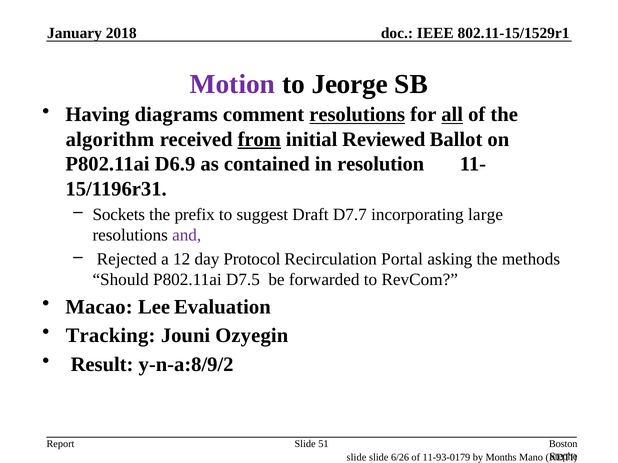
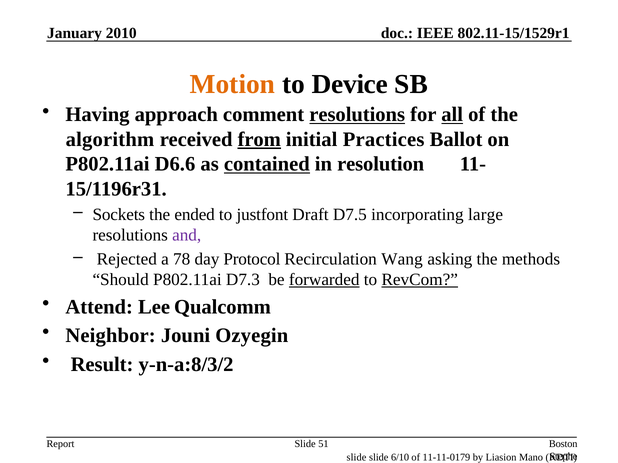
2018: 2018 -> 2010
Motion colour: purple -> orange
Jeorge: Jeorge -> Device
diagrams: diagrams -> approach
Reviewed: Reviewed -> Practices
D6.9: D6.9 -> D6.6
contained underline: none -> present
prefix: prefix -> ended
suggest: suggest -> justfont
D7.7: D7.7 -> D7.5
12: 12 -> 78
Portal: Portal -> Wang
D7.5: D7.5 -> D7.3
forwarded underline: none -> present
RevCom underline: none -> present
Macao: Macao -> Attend
Evaluation: Evaluation -> Qualcomm
Tracking: Tracking -> Neighbor
y-n-a:8/9/2: y-n-a:8/9/2 -> y-n-a:8/3/2
6/26: 6/26 -> 6/10
11-93-0179: 11-93-0179 -> 11-11-0179
Months: Months -> Liasion
